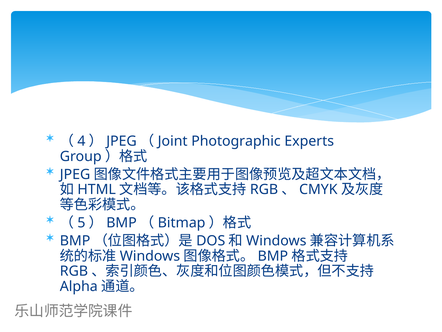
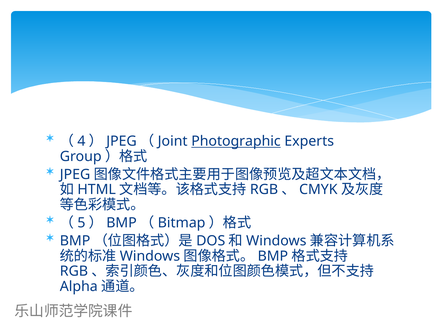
Photographic underline: none -> present
